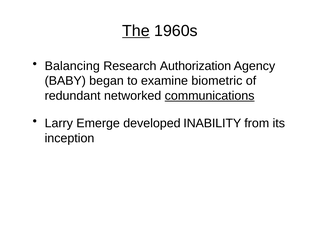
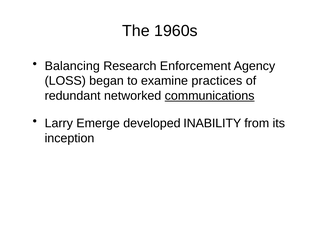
The underline: present -> none
Authorization: Authorization -> Enforcement
BABY: BABY -> LOSS
biometric: biometric -> practices
